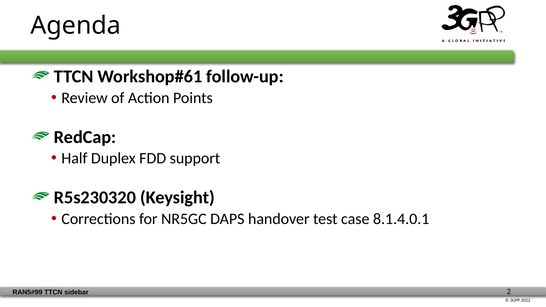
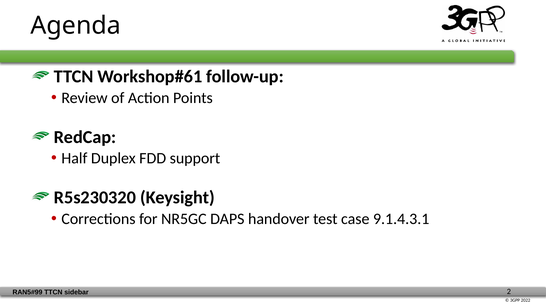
8.1.4.0.1: 8.1.4.0.1 -> 9.1.4.3.1
